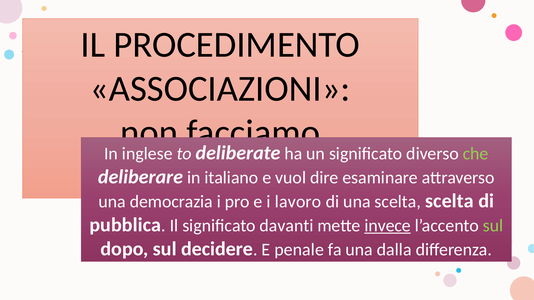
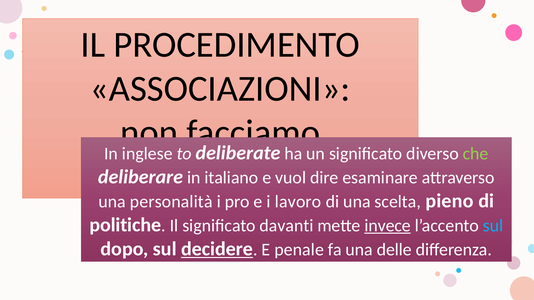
democrazia: democrazia -> personalità
scelta scelta: scelta -> pieno
pubblica: pubblica -> politiche
sul at (493, 226) colour: light green -> light blue
decidere underline: none -> present
dalla: dalla -> delle
